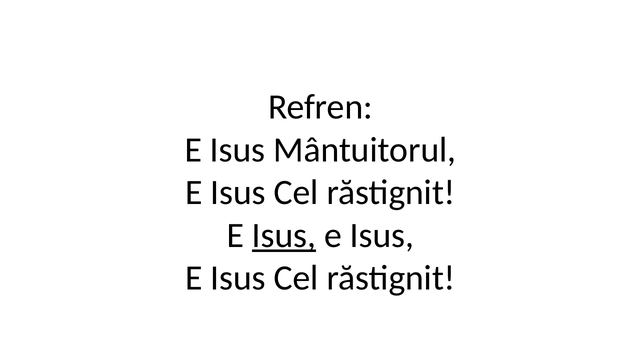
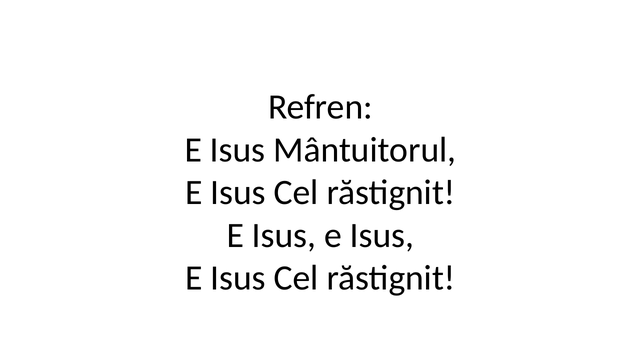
Isus at (284, 235) underline: present -> none
